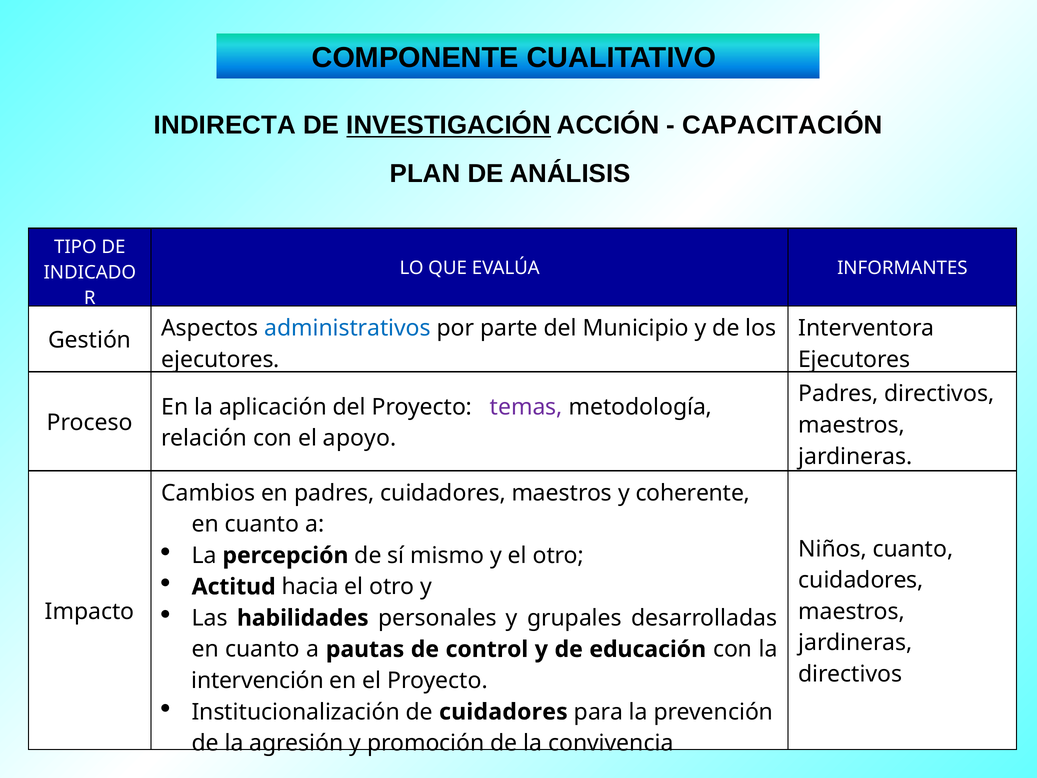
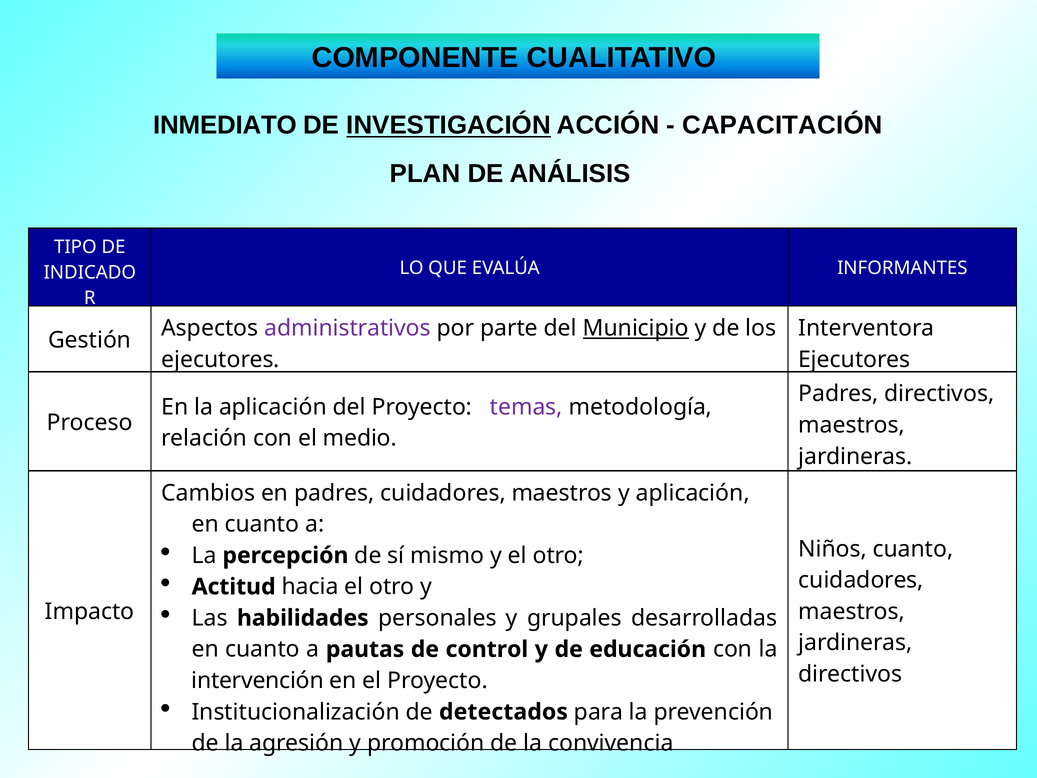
INDIRECTA: INDIRECTA -> INMEDIATO
administrativos colour: blue -> purple
Municipio underline: none -> present
apoyo: apoyo -> medio
y coherente: coherente -> aplicación
de cuidadores: cuidadores -> detectados
